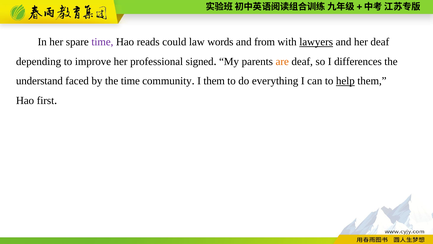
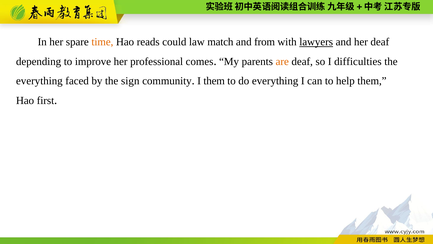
time at (102, 42) colour: purple -> orange
words: words -> match
signed: signed -> comes
differences: differences -> difficulties
understand at (39, 81): understand -> everything
the time: time -> sign
help underline: present -> none
